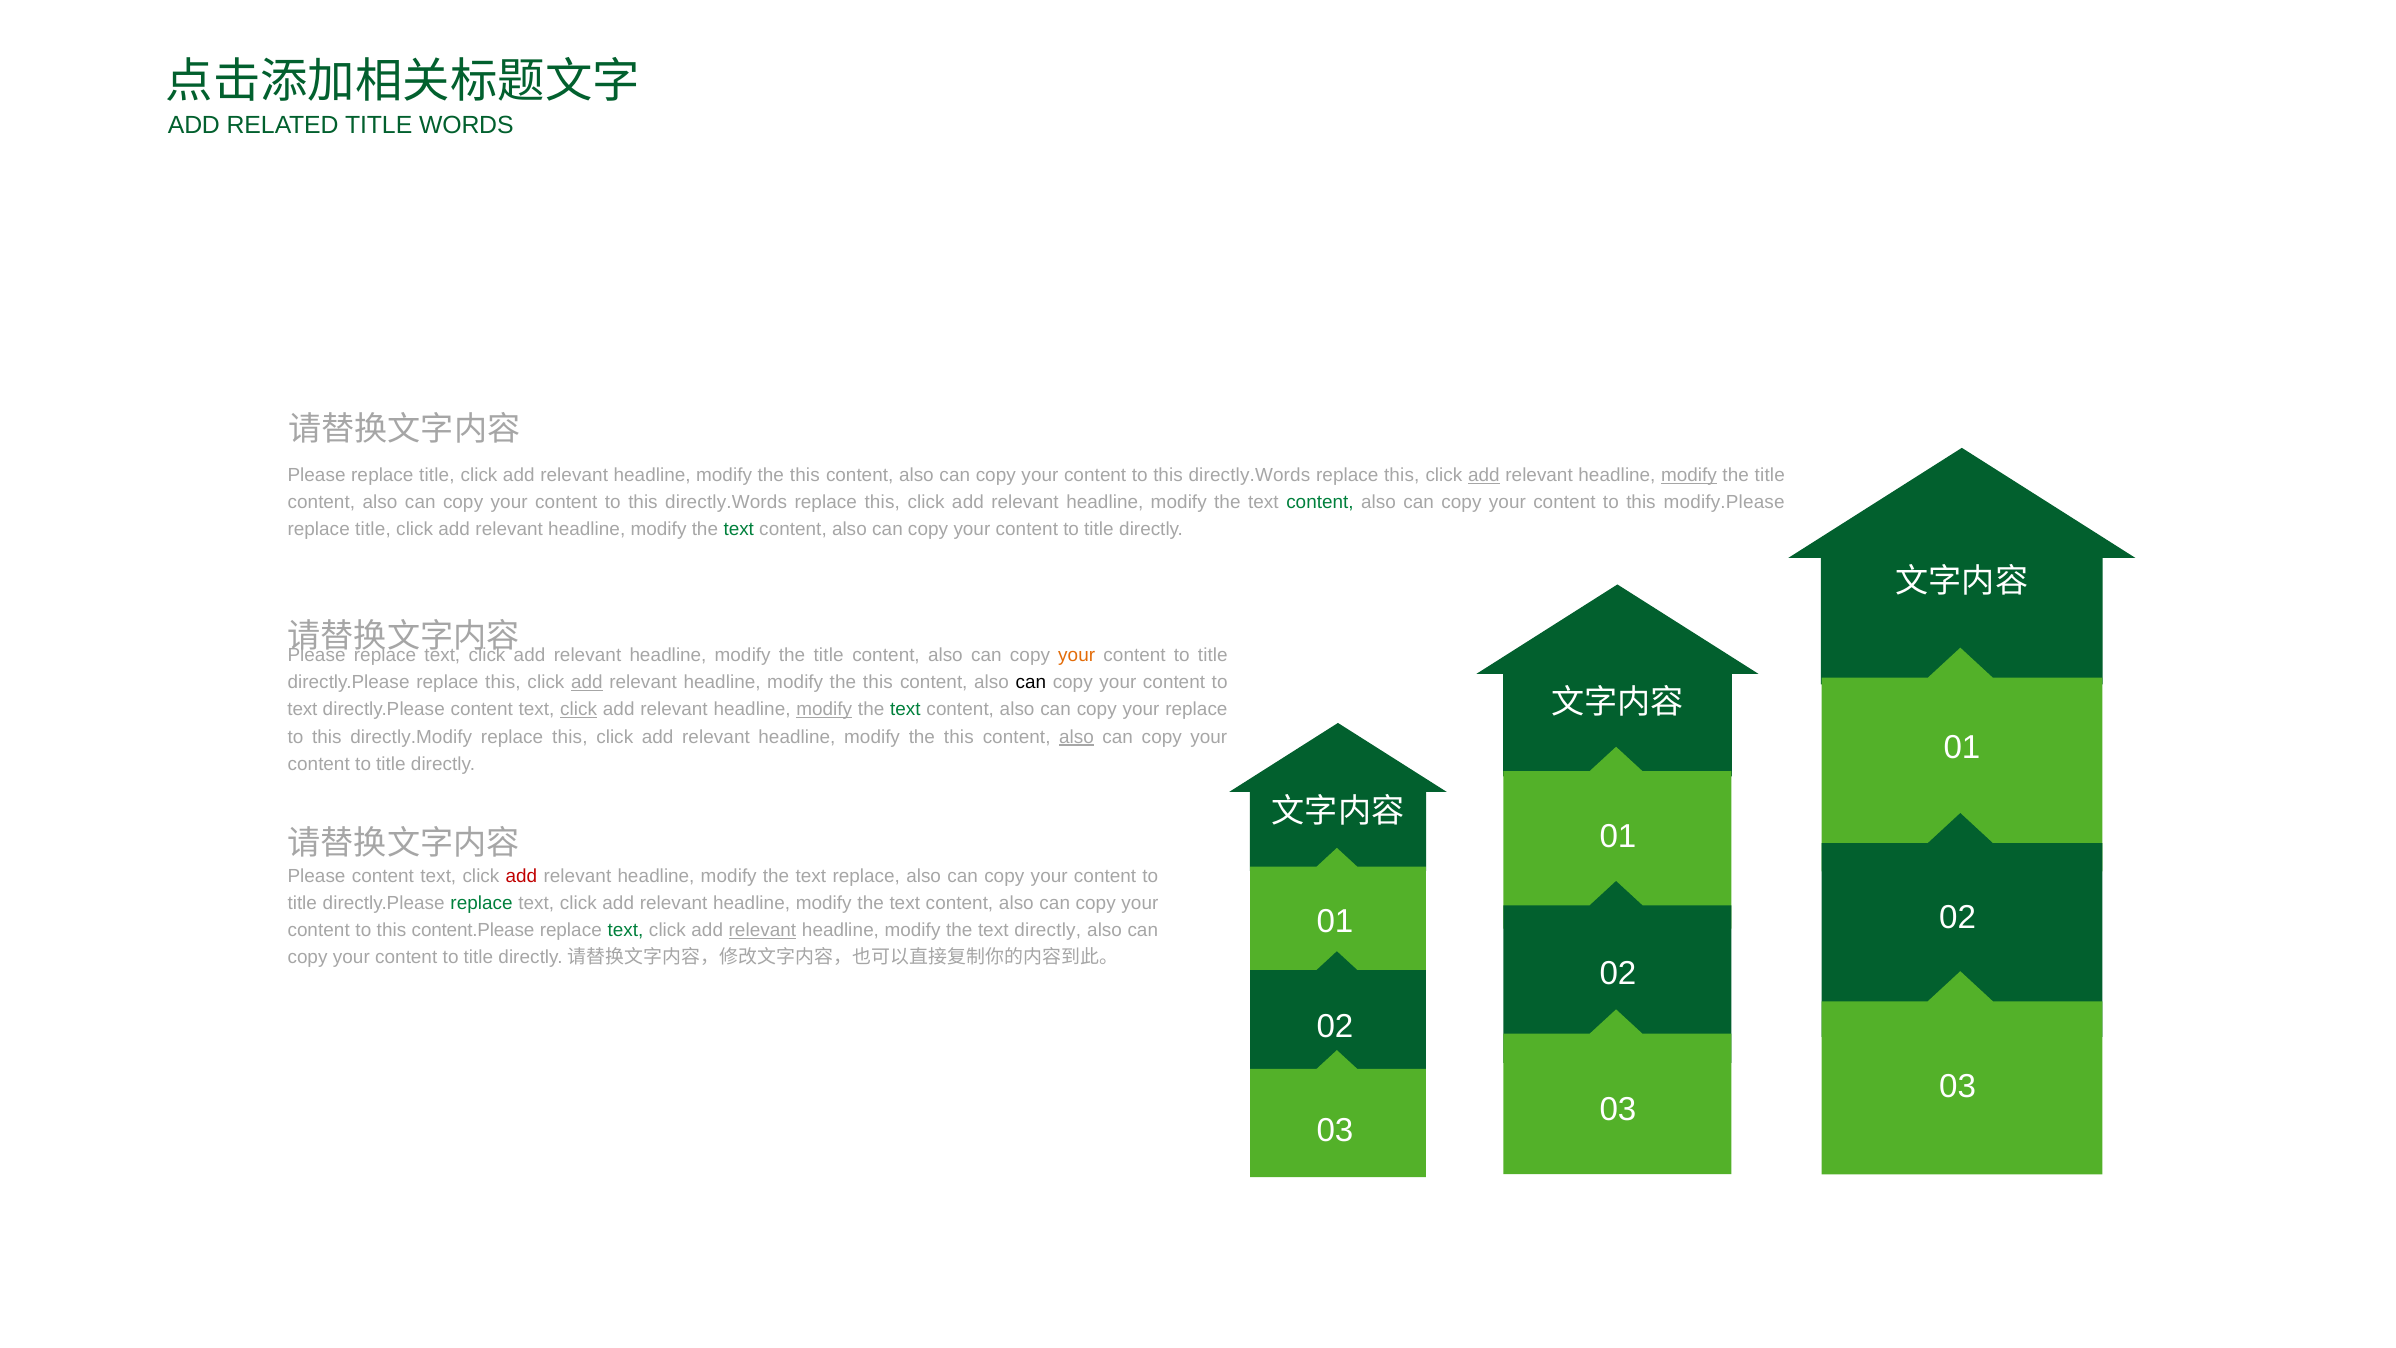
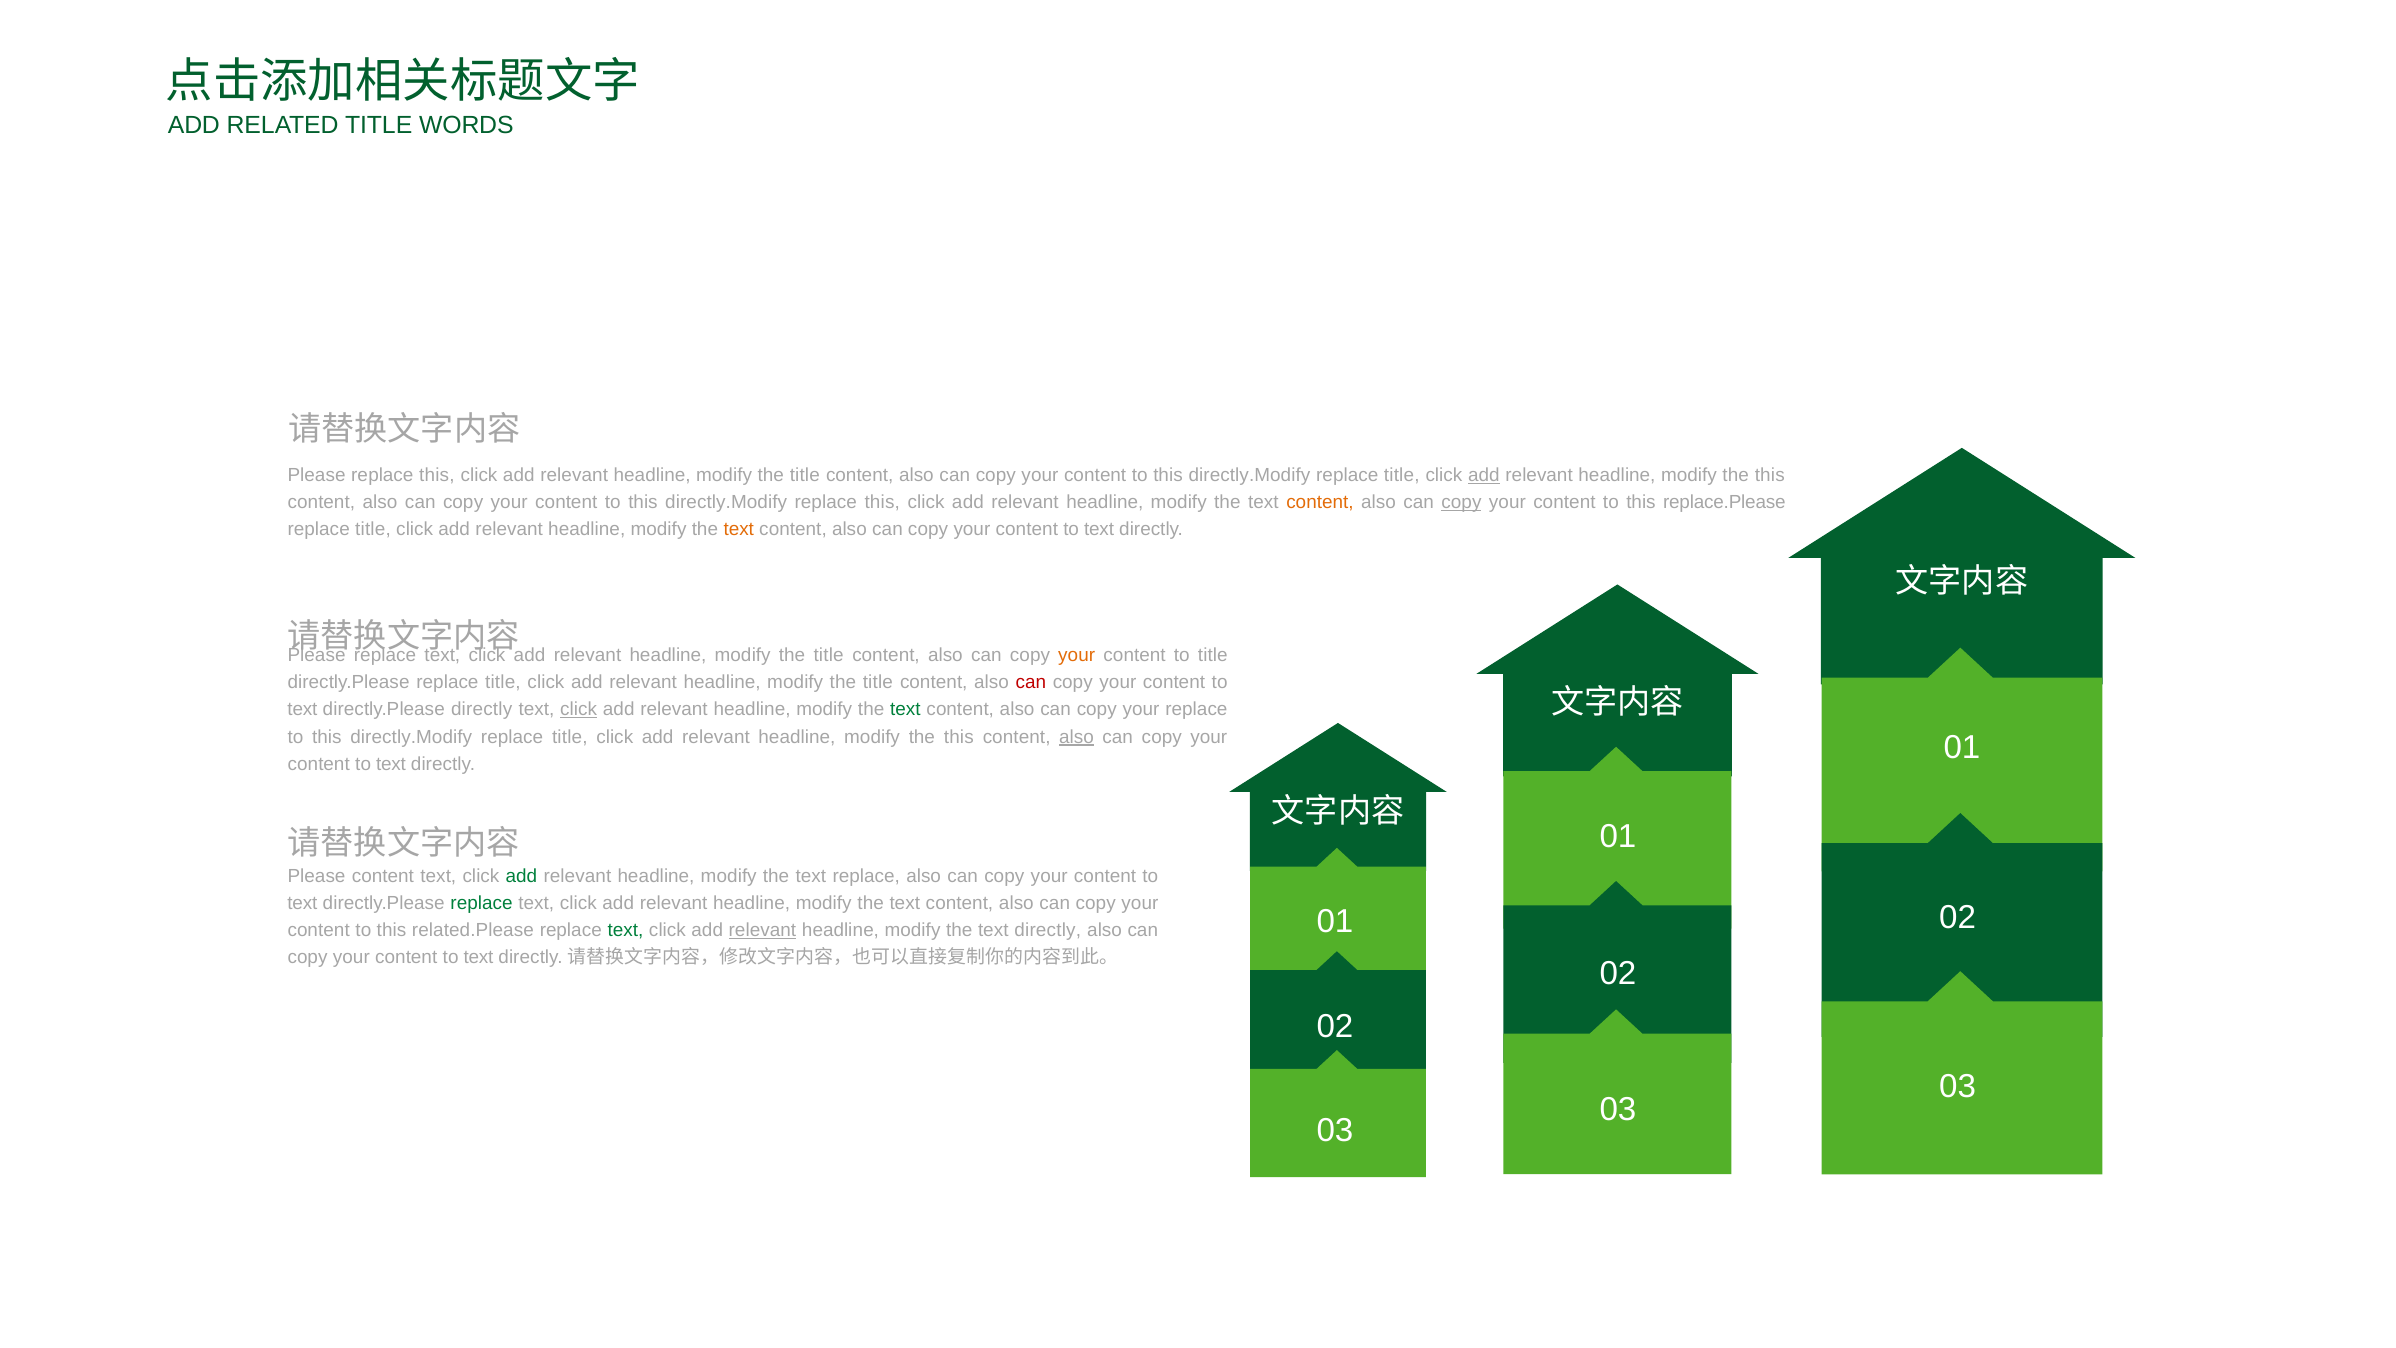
Please replace title: title -> this
this at (805, 475): this -> title
directly.Words at (1249, 475): directly.Words -> directly.Modify
this at (1402, 475): this -> title
modify at (1689, 475) underline: present -> none
title at (1770, 475): title -> this
directly.Words at (726, 502): directly.Words -> directly.Modify
content at (1320, 502) colour: green -> orange
copy at (1461, 502) underline: none -> present
modify.Please: modify.Please -> replace.Please
text at (739, 530) colour: green -> orange
title at (1099, 530): title -> text
directly.Please replace this: this -> title
add at (587, 682) underline: present -> none
this at (878, 682): this -> title
can at (1031, 682) colour: black -> red
directly.Please content: content -> directly
modify at (824, 709) underline: present -> none
this at (570, 737): this -> title
title at (391, 764): title -> text
add at (521, 876) colour: red -> green
title at (302, 903): title -> text
content.Please: content.Please -> related.Please
title at (478, 957): title -> text
